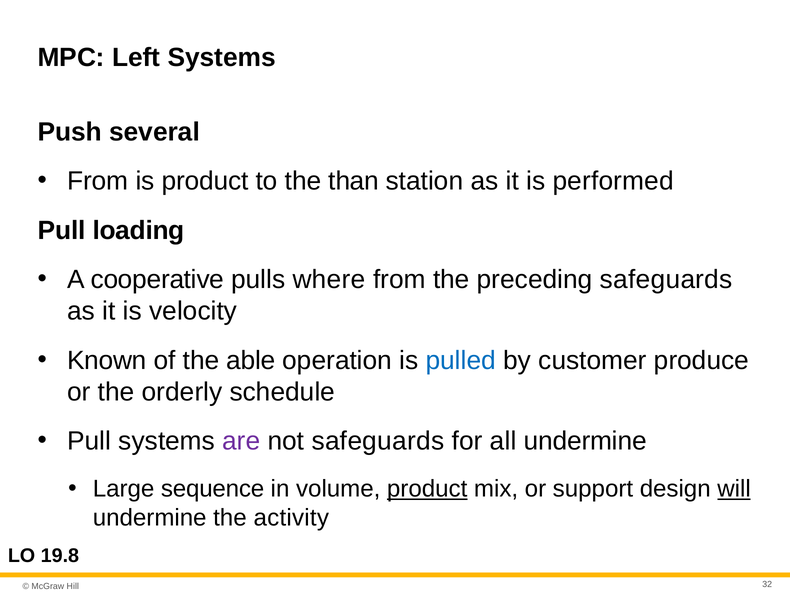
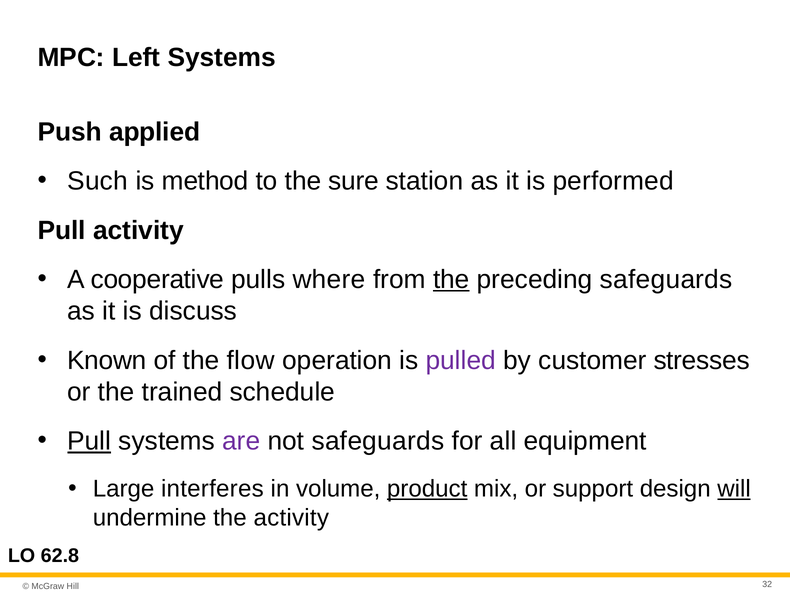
several: several -> applied
From at (98, 181): From -> Such
is product: product -> method
than: than -> sure
Pull loading: loading -> activity
the at (451, 279) underline: none -> present
velocity: velocity -> discuss
able: able -> flow
pulled colour: blue -> purple
produce: produce -> stresses
orderly: orderly -> trained
Pull at (89, 441) underline: none -> present
all undermine: undermine -> equipment
sequence: sequence -> interferes
19.8: 19.8 -> 62.8
